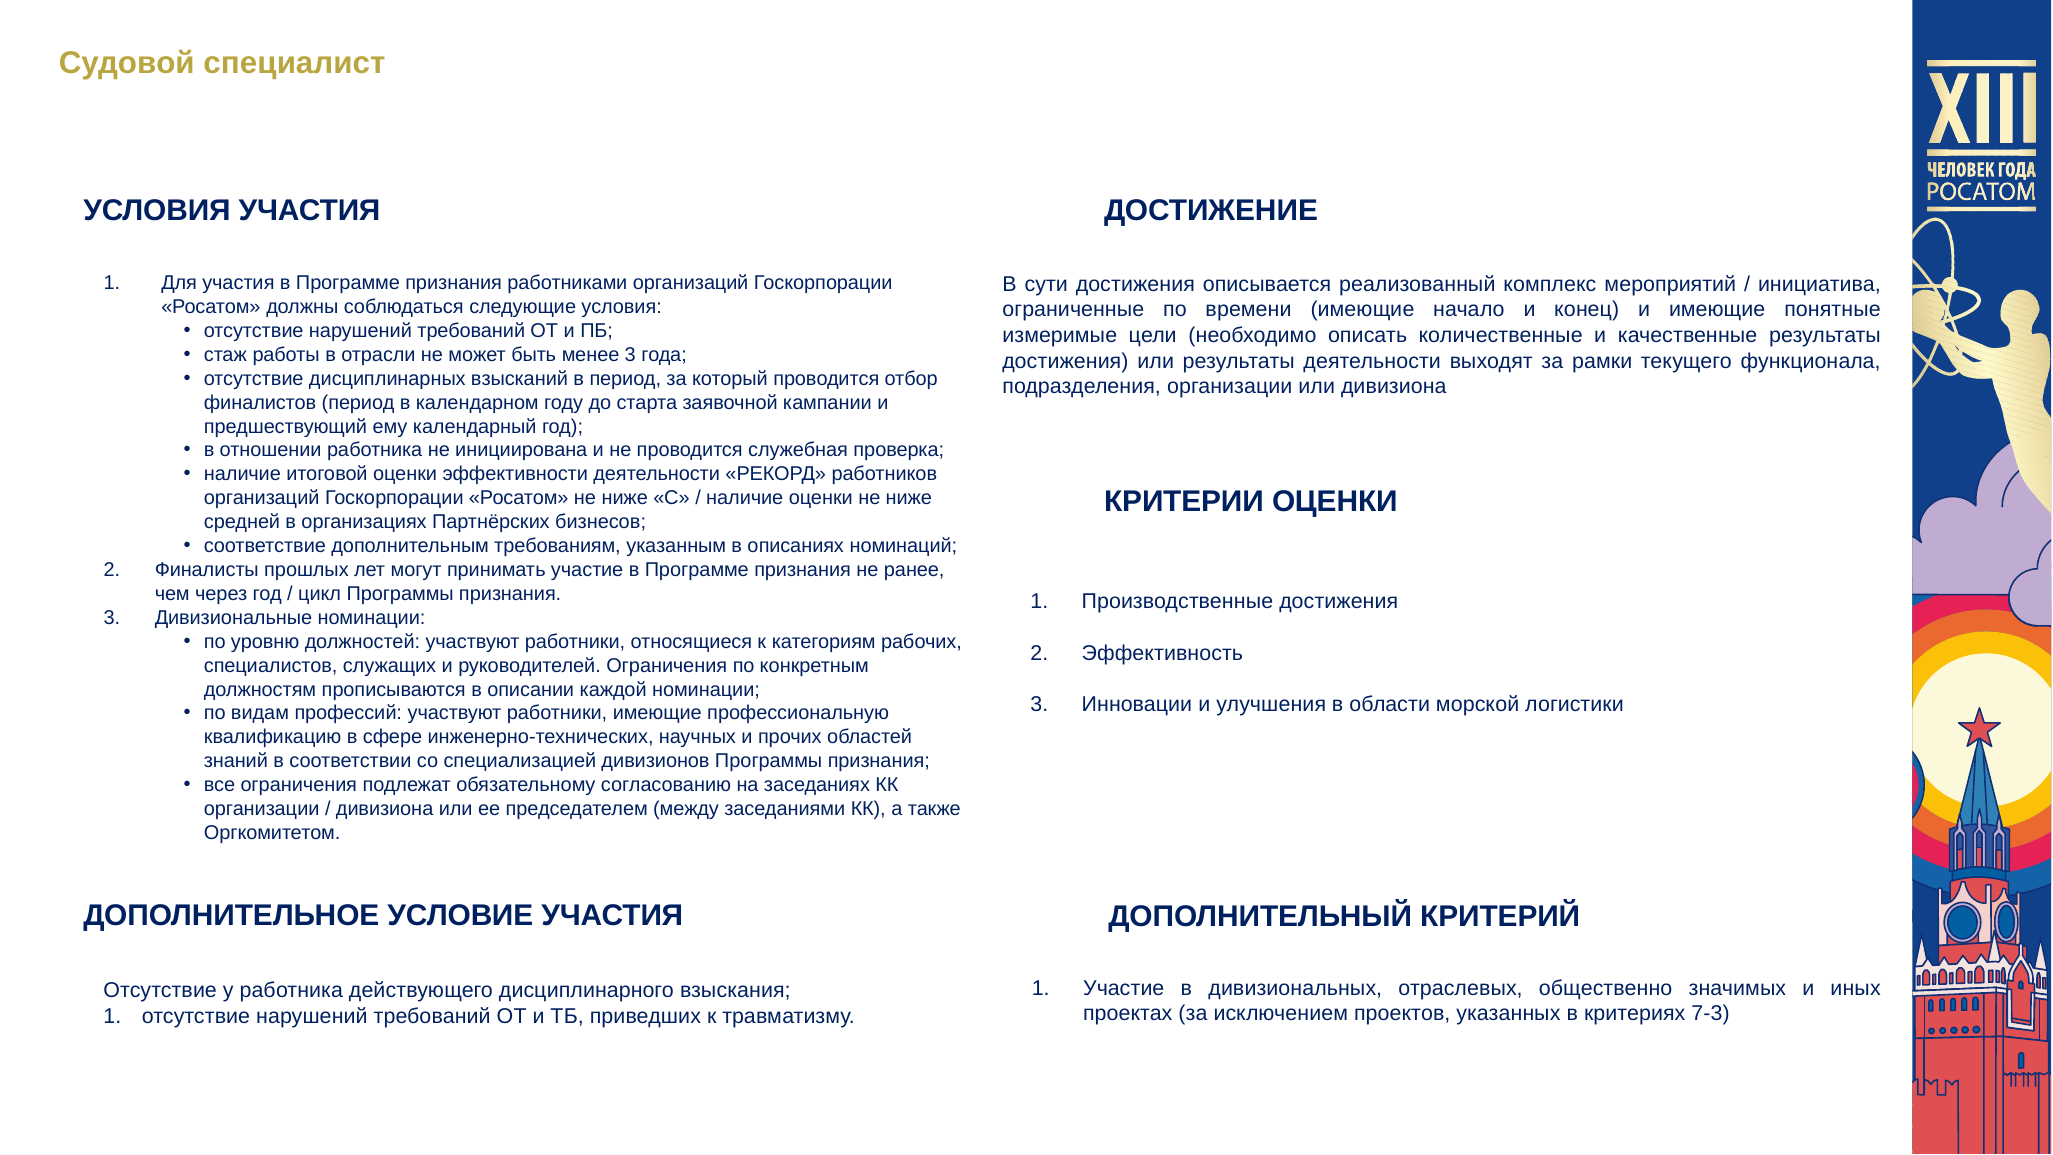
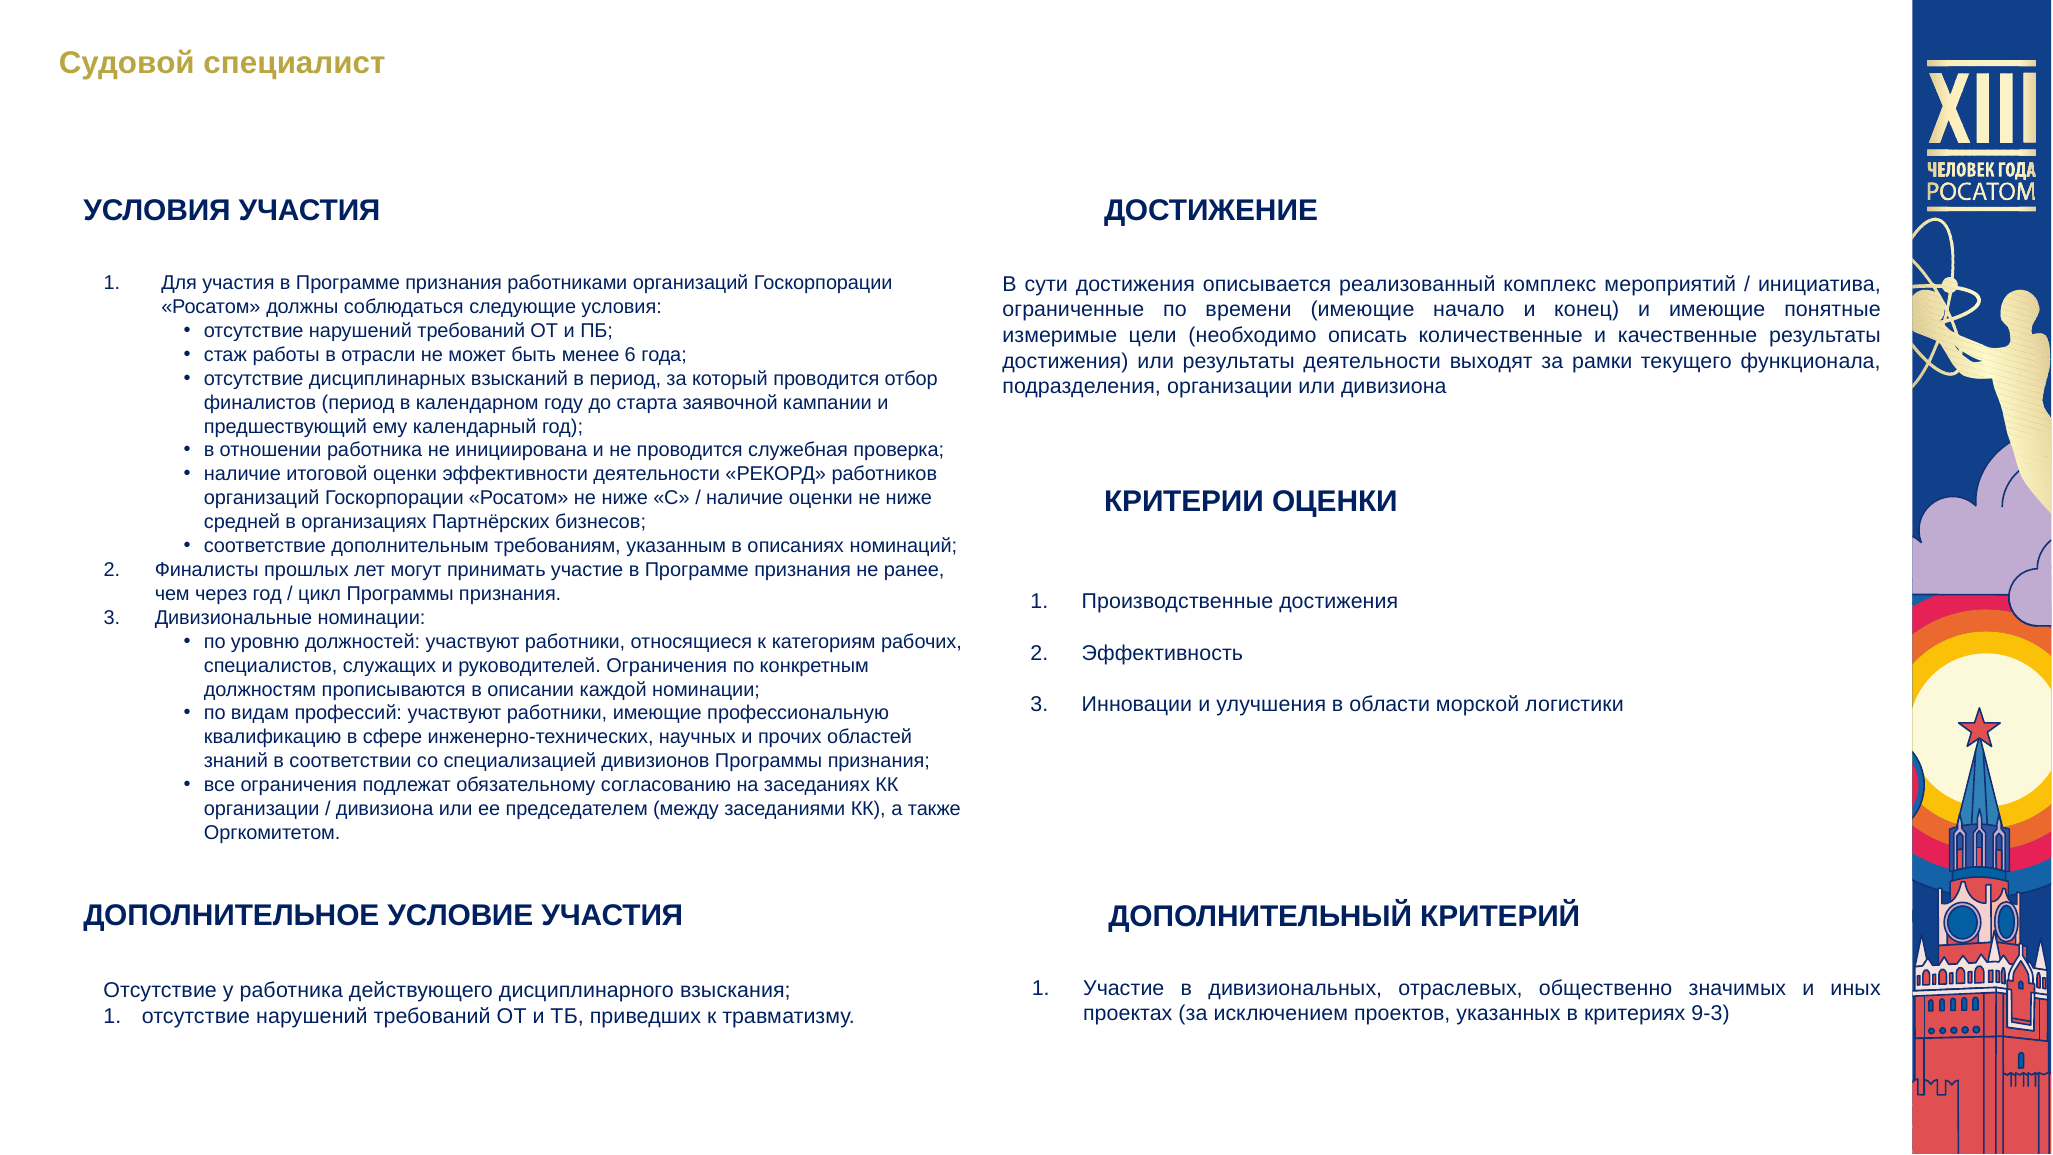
менее 3: 3 -> 6
7-3: 7-3 -> 9-3
